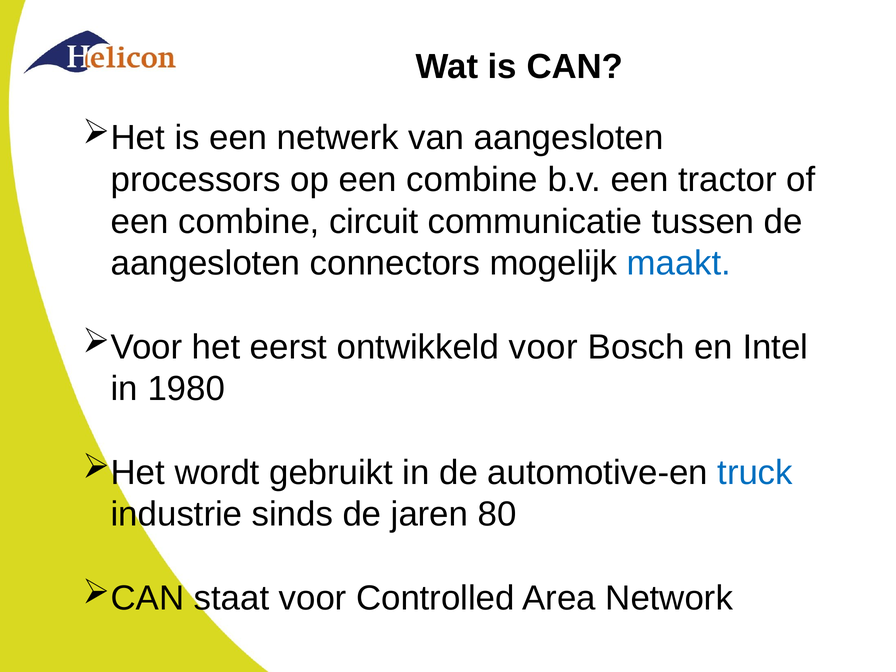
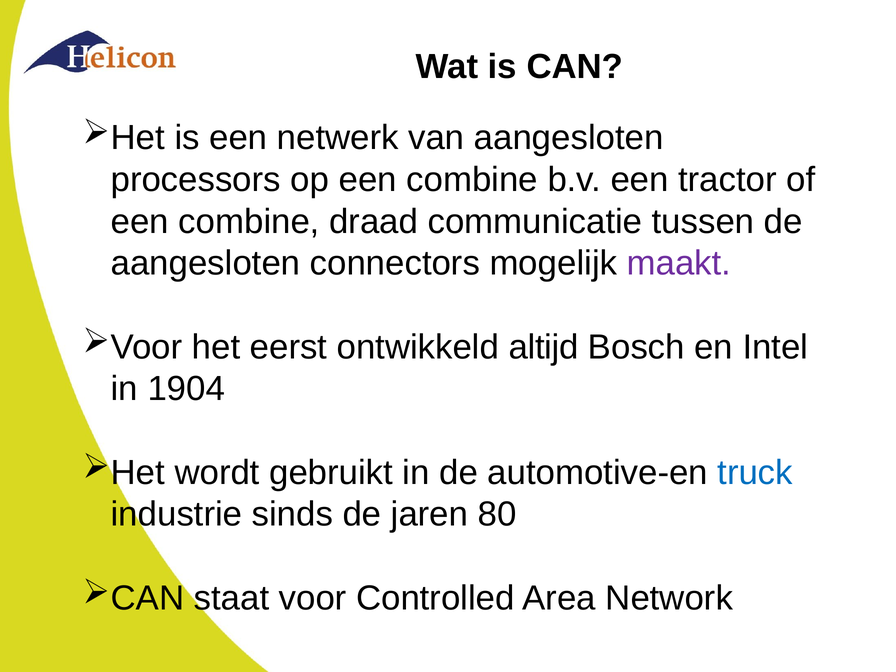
circuit: circuit -> draad
maakt colour: blue -> purple
ontwikkeld voor: voor -> altijd
1980: 1980 -> 1904
